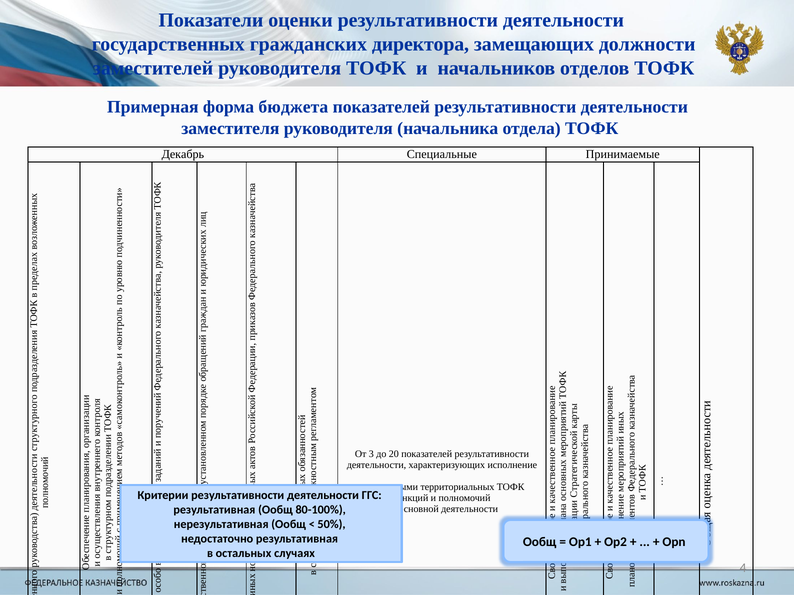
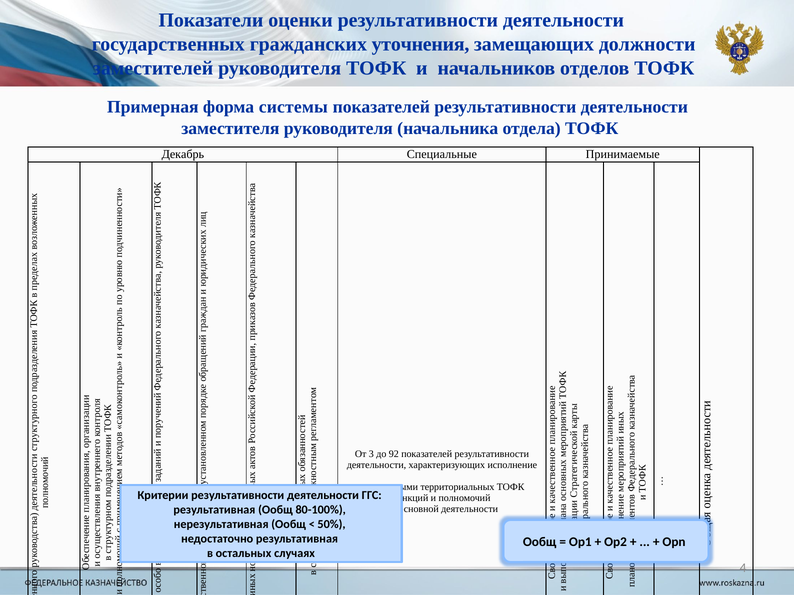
директора: директора -> уточнения
бюджета: бюджета -> системы
20: 20 -> 92
